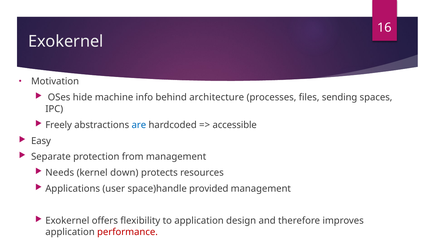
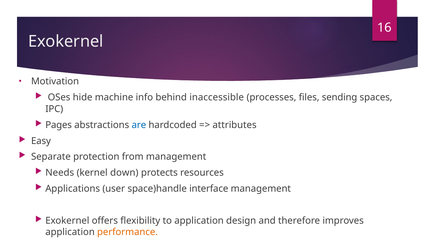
architecture: architecture -> inaccessible
Freely: Freely -> Pages
accessible: accessible -> attributes
provided: provided -> interface
performance colour: red -> orange
